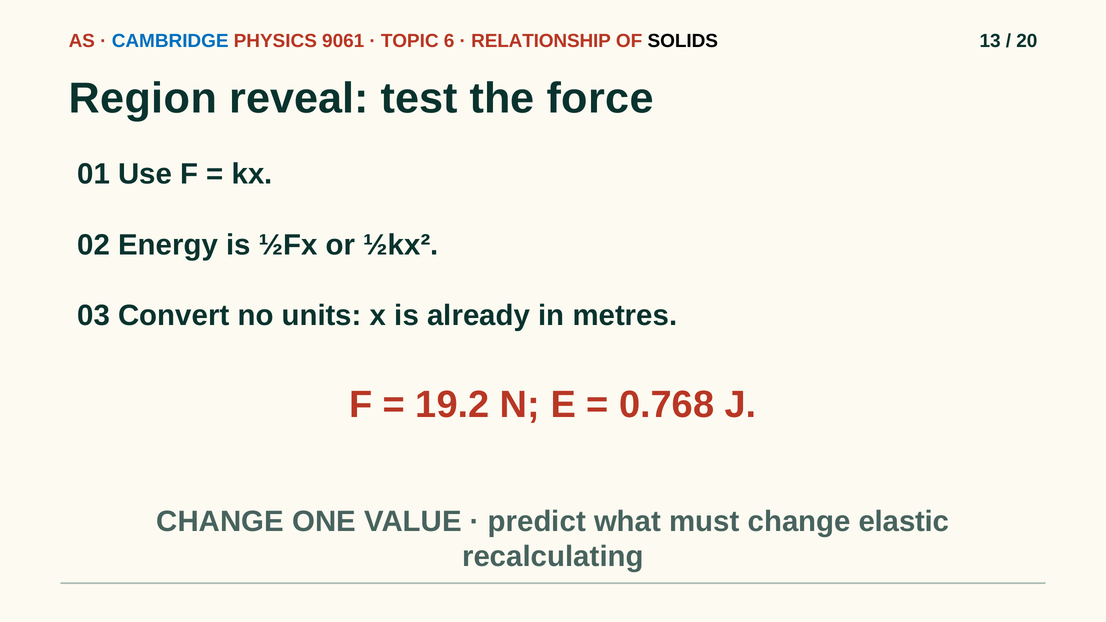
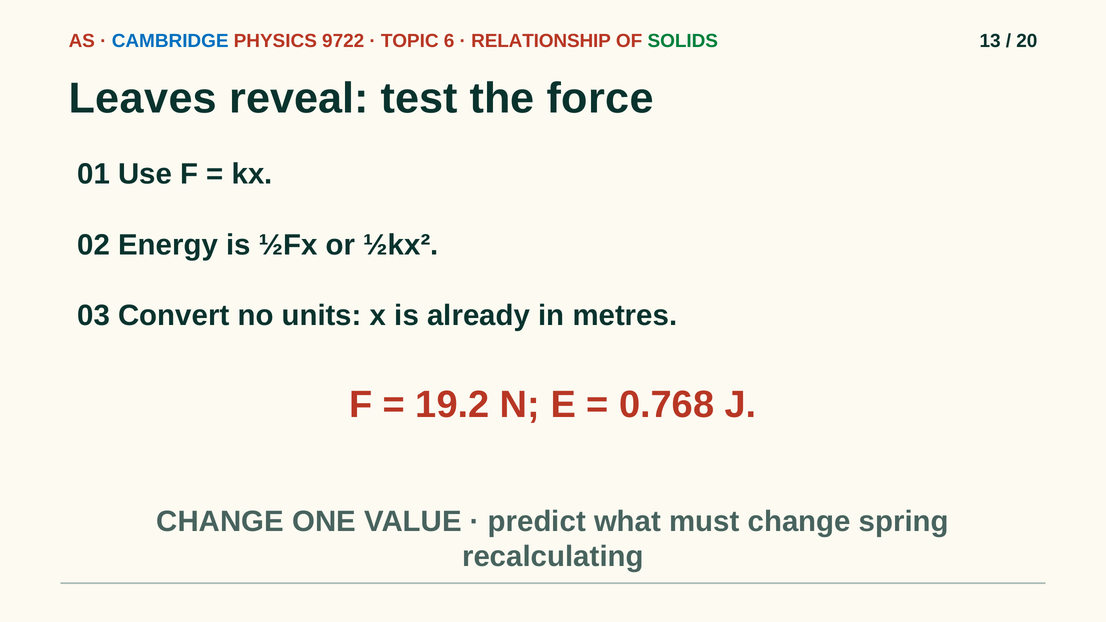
9061: 9061 -> 9722
SOLIDS colour: black -> green
Region: Region -> Leaves
elastic: elastic -> spring
